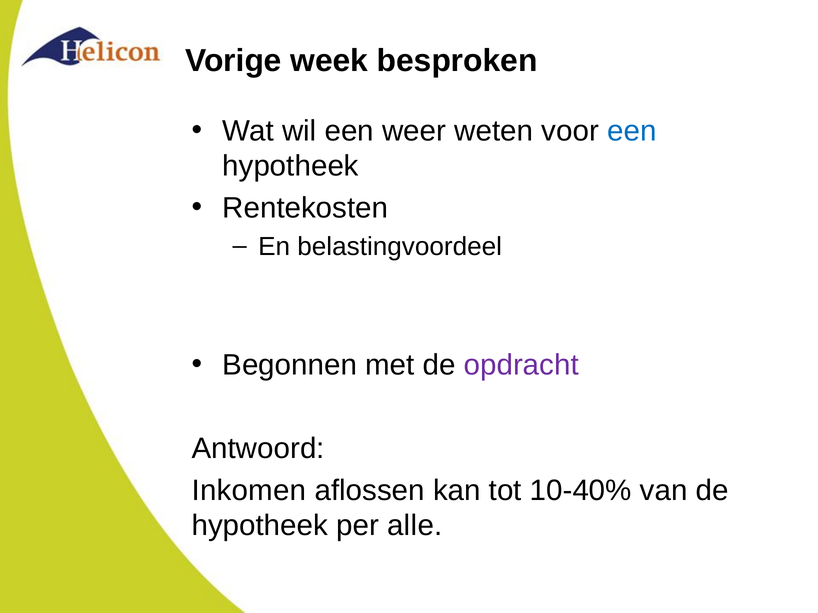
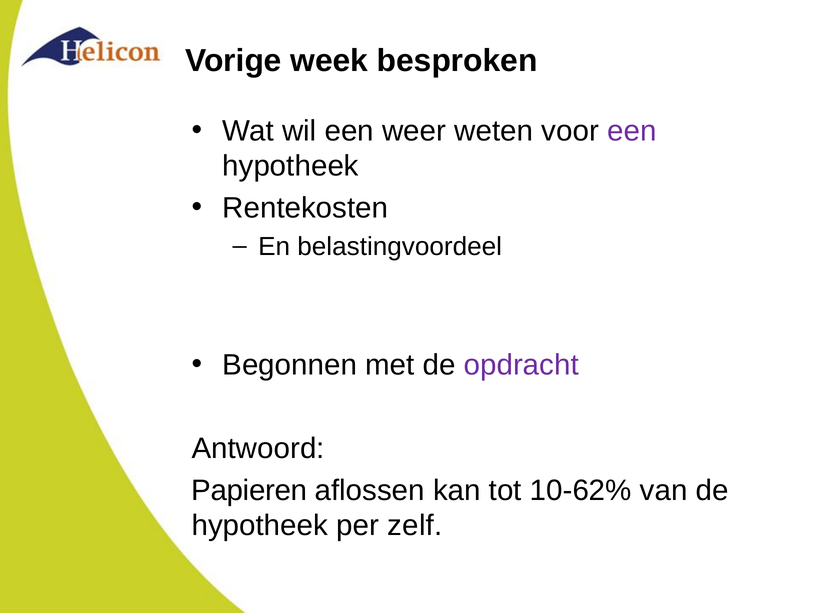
een at (632, 131) colour: blue -> purple
Inkomen: Inkomen -> Papieren
10-40%: 10-40% -> 10-62%
alle: alle -> zelf
